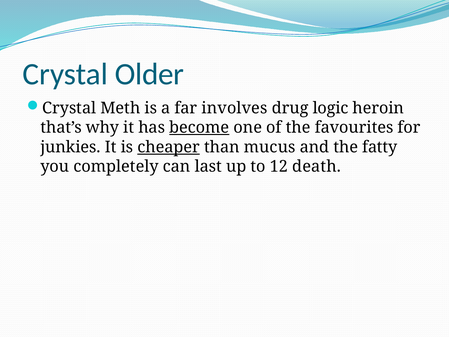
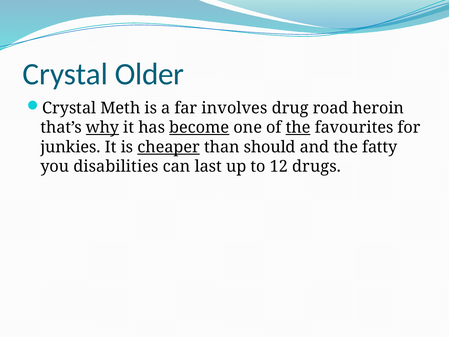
logic: logic -> road
why underline: none -> present
the at (298, 128) underline: none -> present
mucus: mucus -> should
completely: completely -> disabilities
death: death -> drugs
